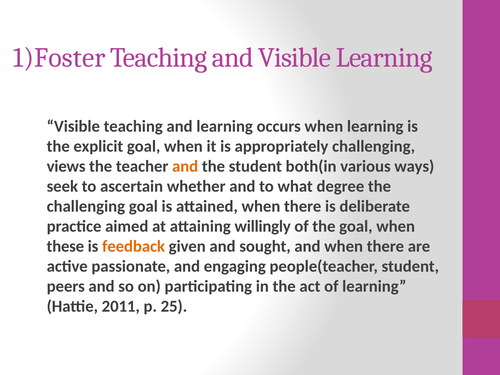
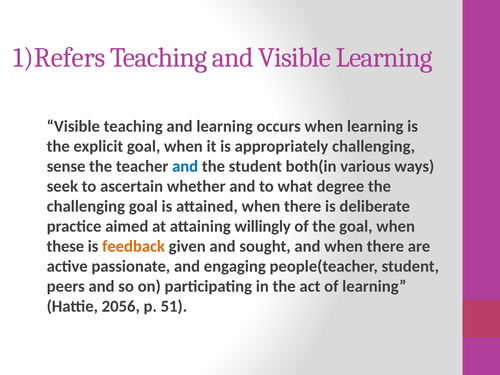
1)Foster: 1)Foster -> 1)Refers
views: views -> sense
and at (185, 166) colour: orange -> blue
2011: 2011 -> 2056
25: 25 -> 51
